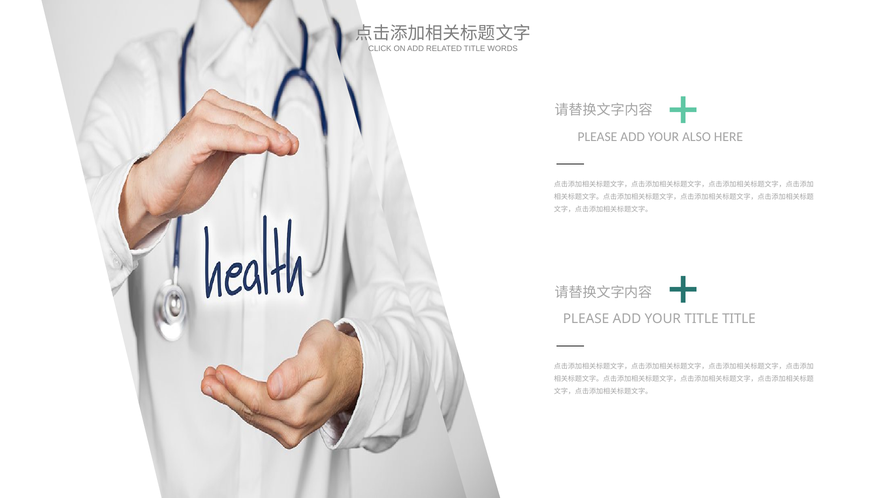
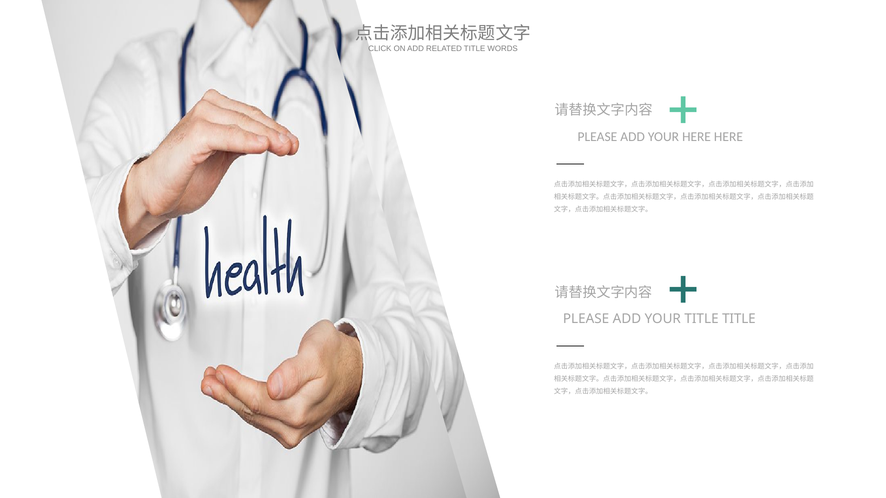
YOUR ALSO: ALSO -> HERE
